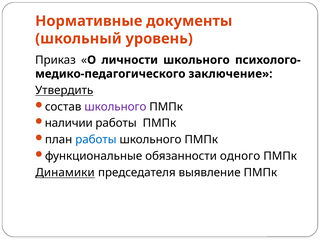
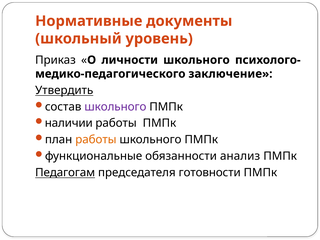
работы at (96, 140) colour: blue -> orange
одного: одного -> анализ
Динамики: Динамики -> Педагогам
выявление: выявление -> готовности
